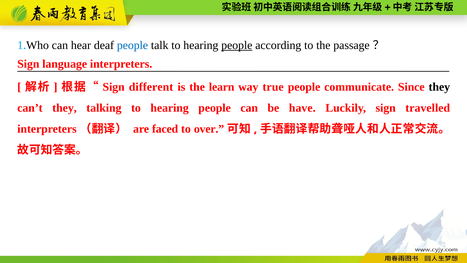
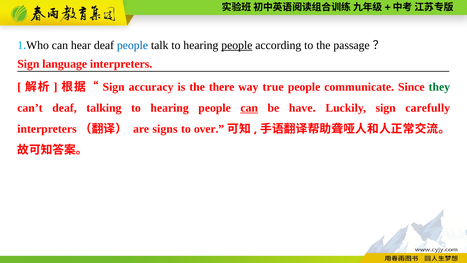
different: different -> accuracy
learn: learn -> there
they at (439, 87) colour: black -> green
can’t they: they -> deaf
can at (249, 108) underline: none -> present
travelled: travelled -> carefully
faced: faced -> signs
